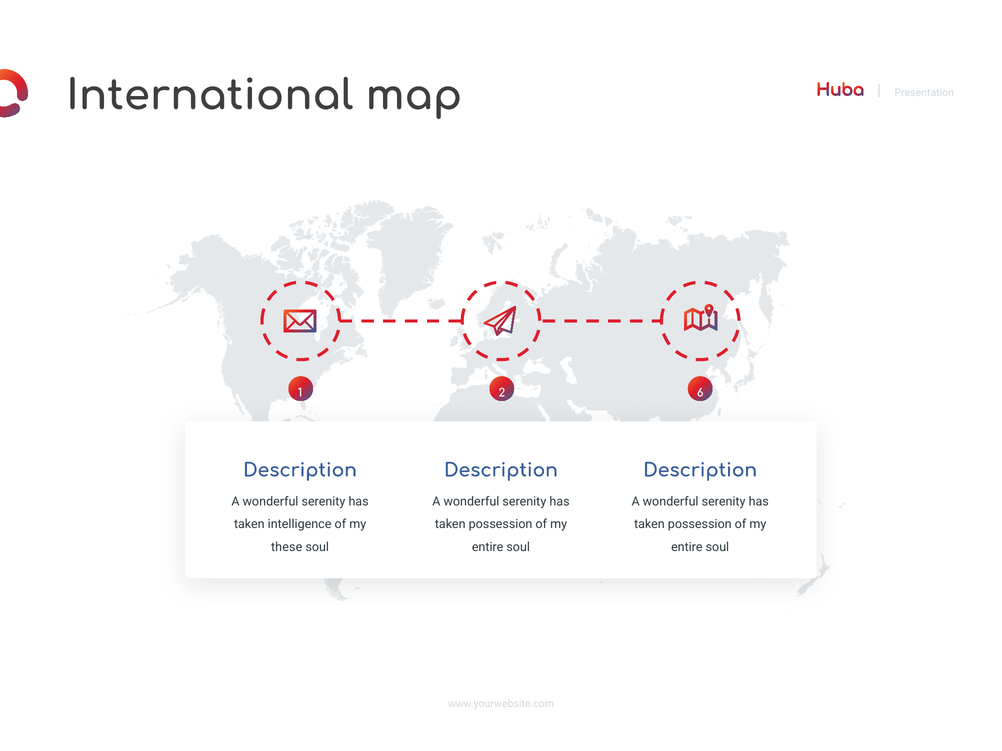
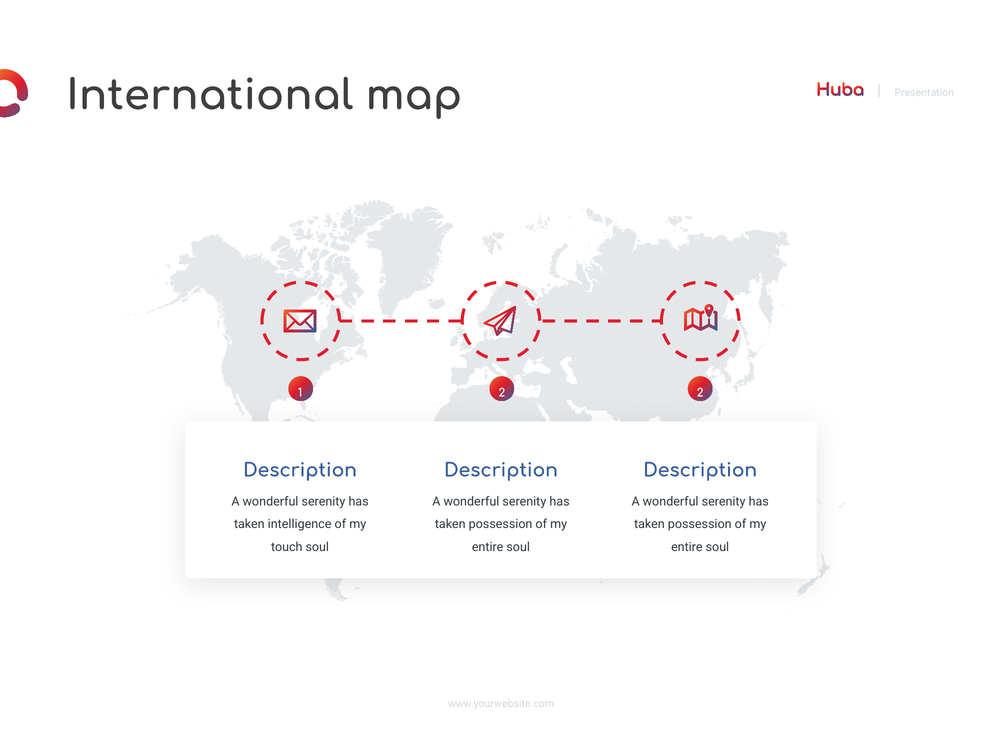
2 6: 6 -> 2
these: these -> touch
